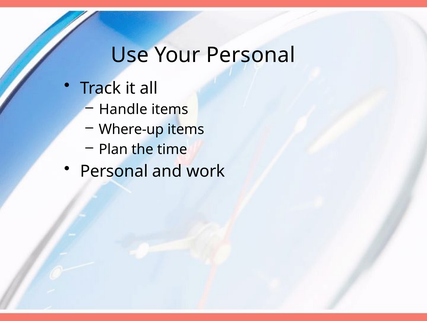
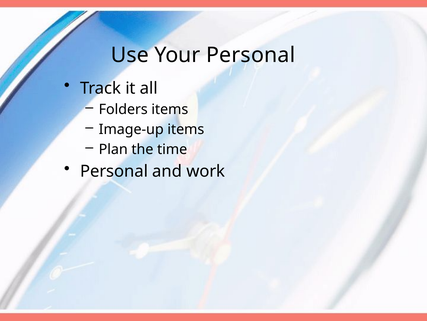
Handle: Handle -> Folders
Where-up: Where-up -> Image-up
